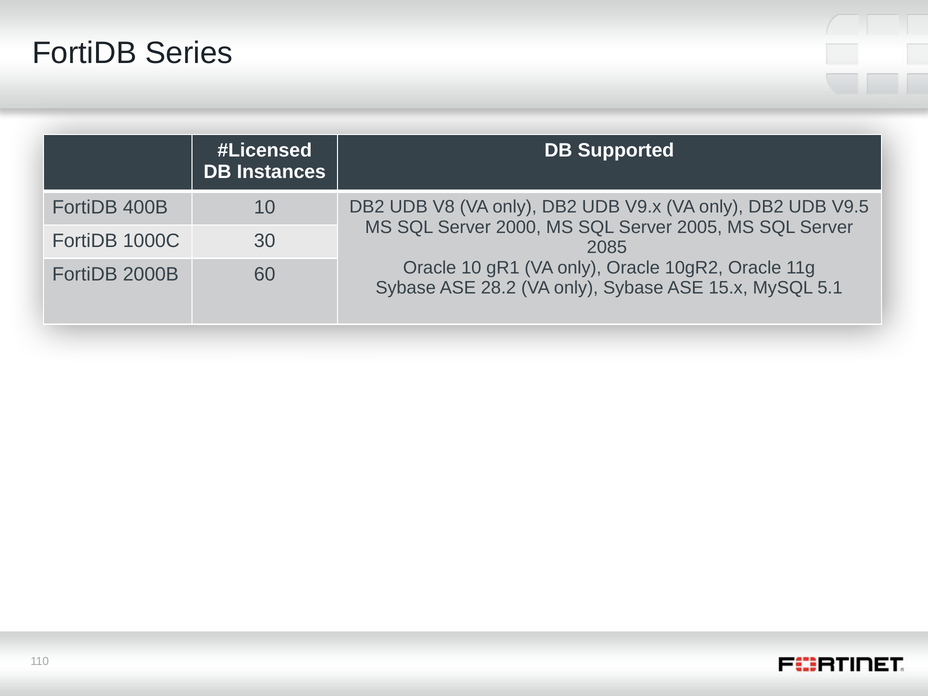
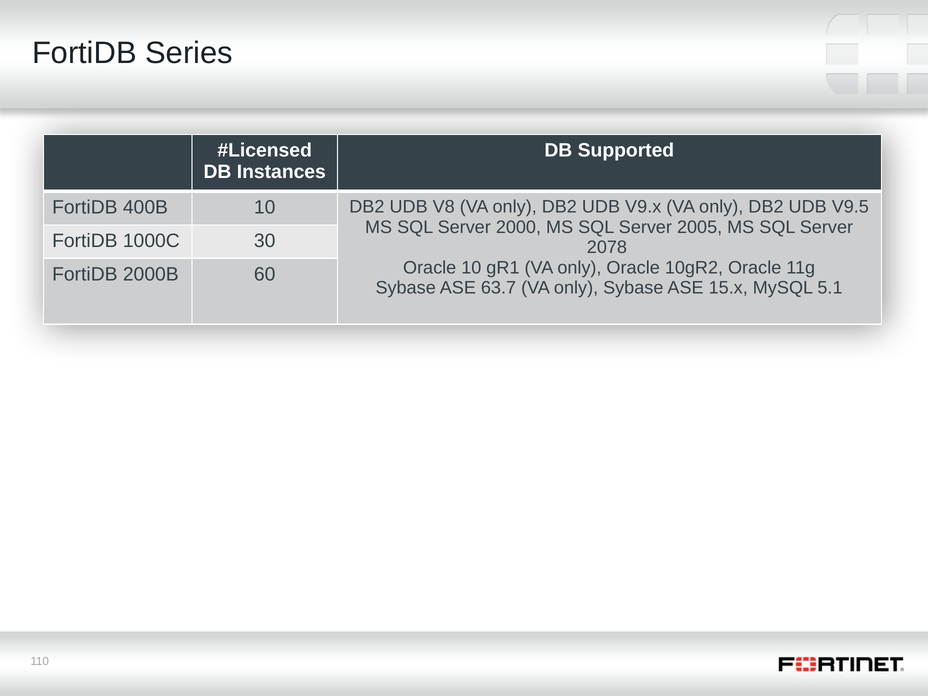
2085: 2085 -> 2078
28.2: 28.2 -> 63.7
